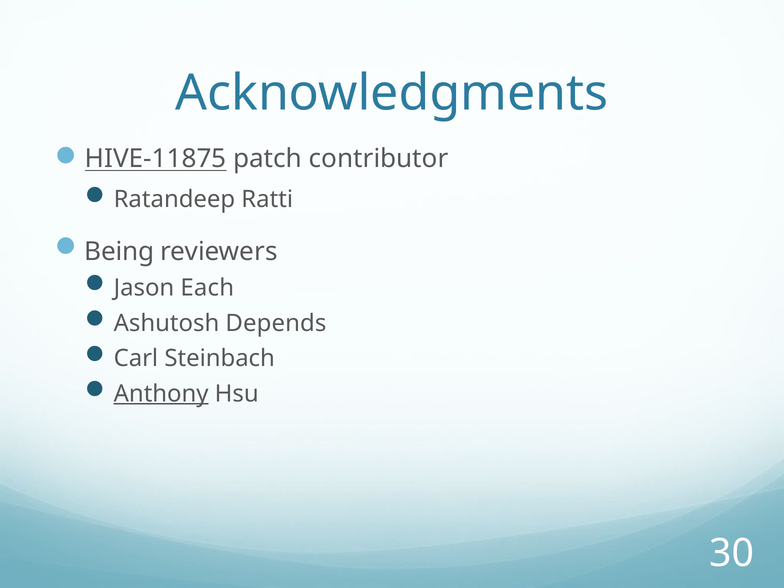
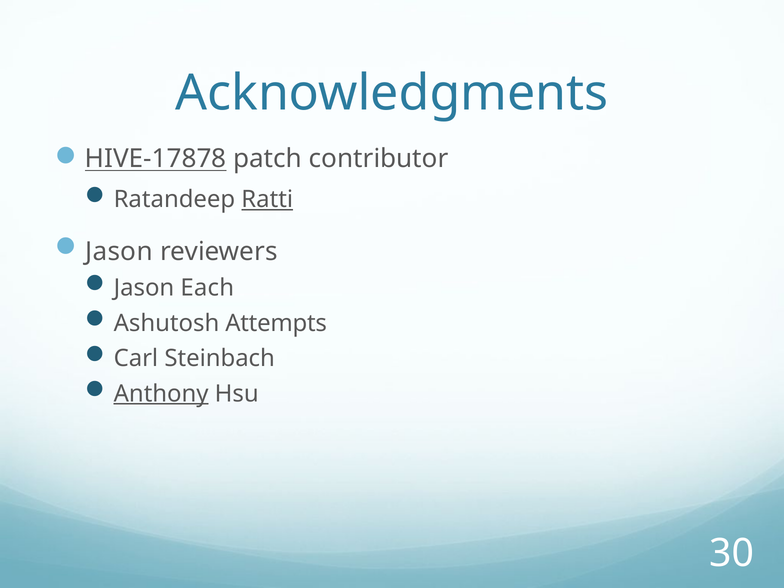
HIVE-11875: HIVE-11875 -> HIVE-17878
Ratti underline: none -> present
Being at (119, 251): Being -> Jason
Depends: Depends -> Attempts
